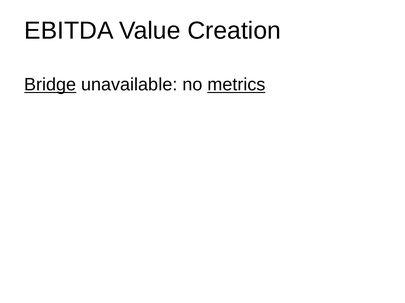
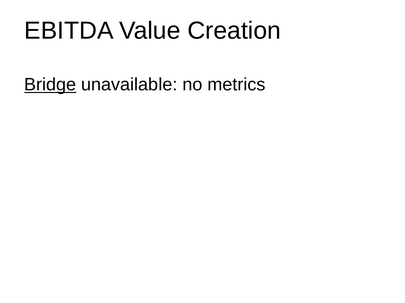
metrics underline: present -> none
